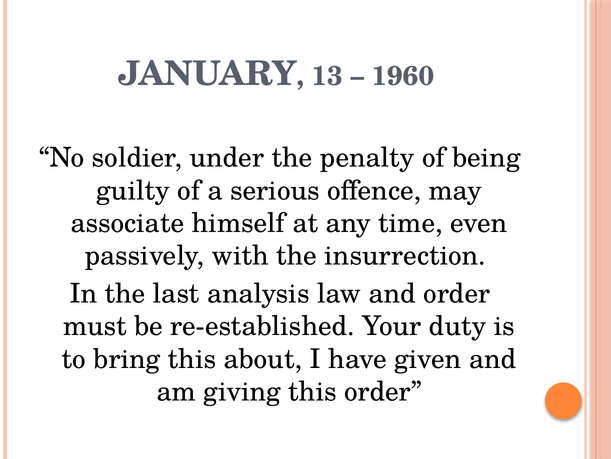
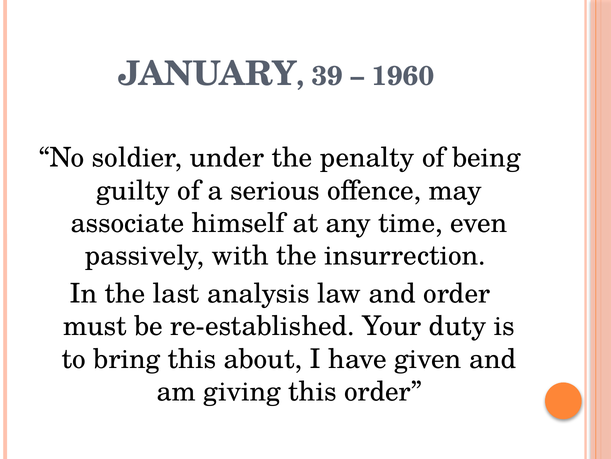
13: 13 -> 39
